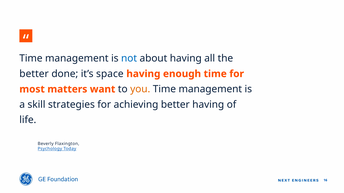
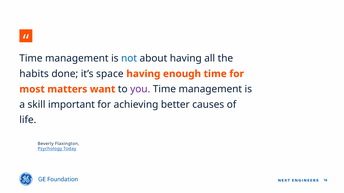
better at (34, 74): better -> habits
you colour: orange -> purple
strategies: strategies -> important
better having: having -> causes
